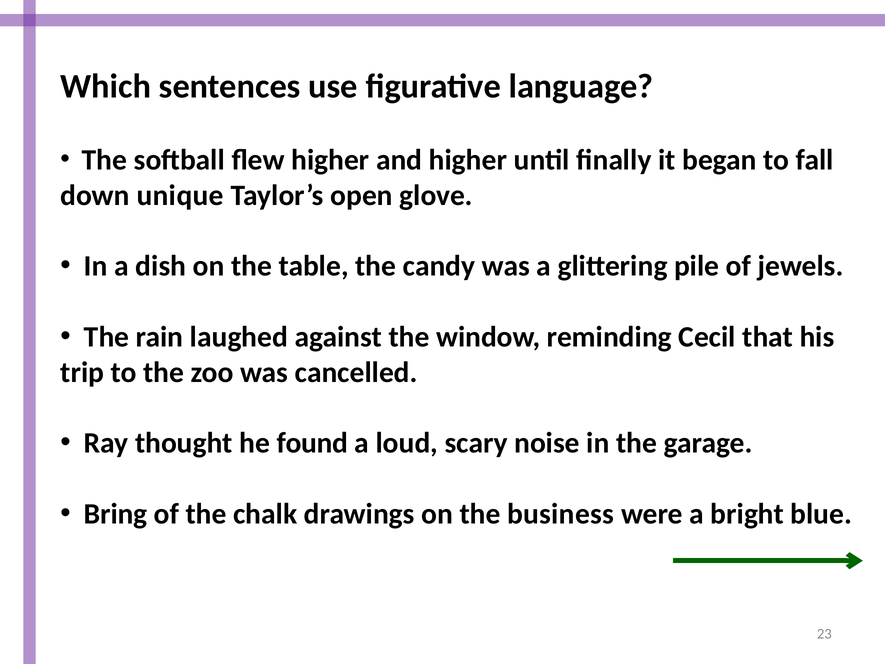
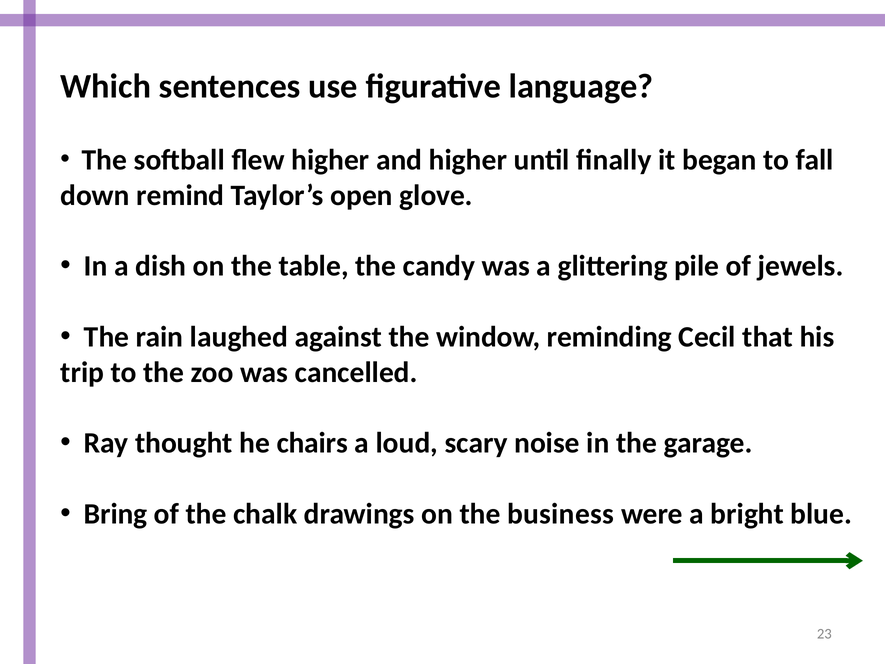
unique: unique -> remind
found: found -> chairs
